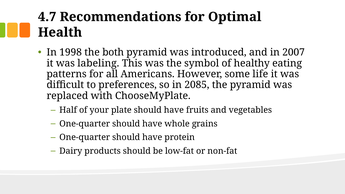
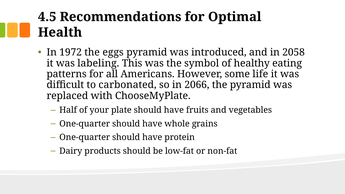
4.7: 4.7 -> 4.5
1998: 1998 -> 1972
both: both -> eggs
2007: 2007 -> 2058
preferences: preferences -> carbonated
2085: 2085 -> 2066
